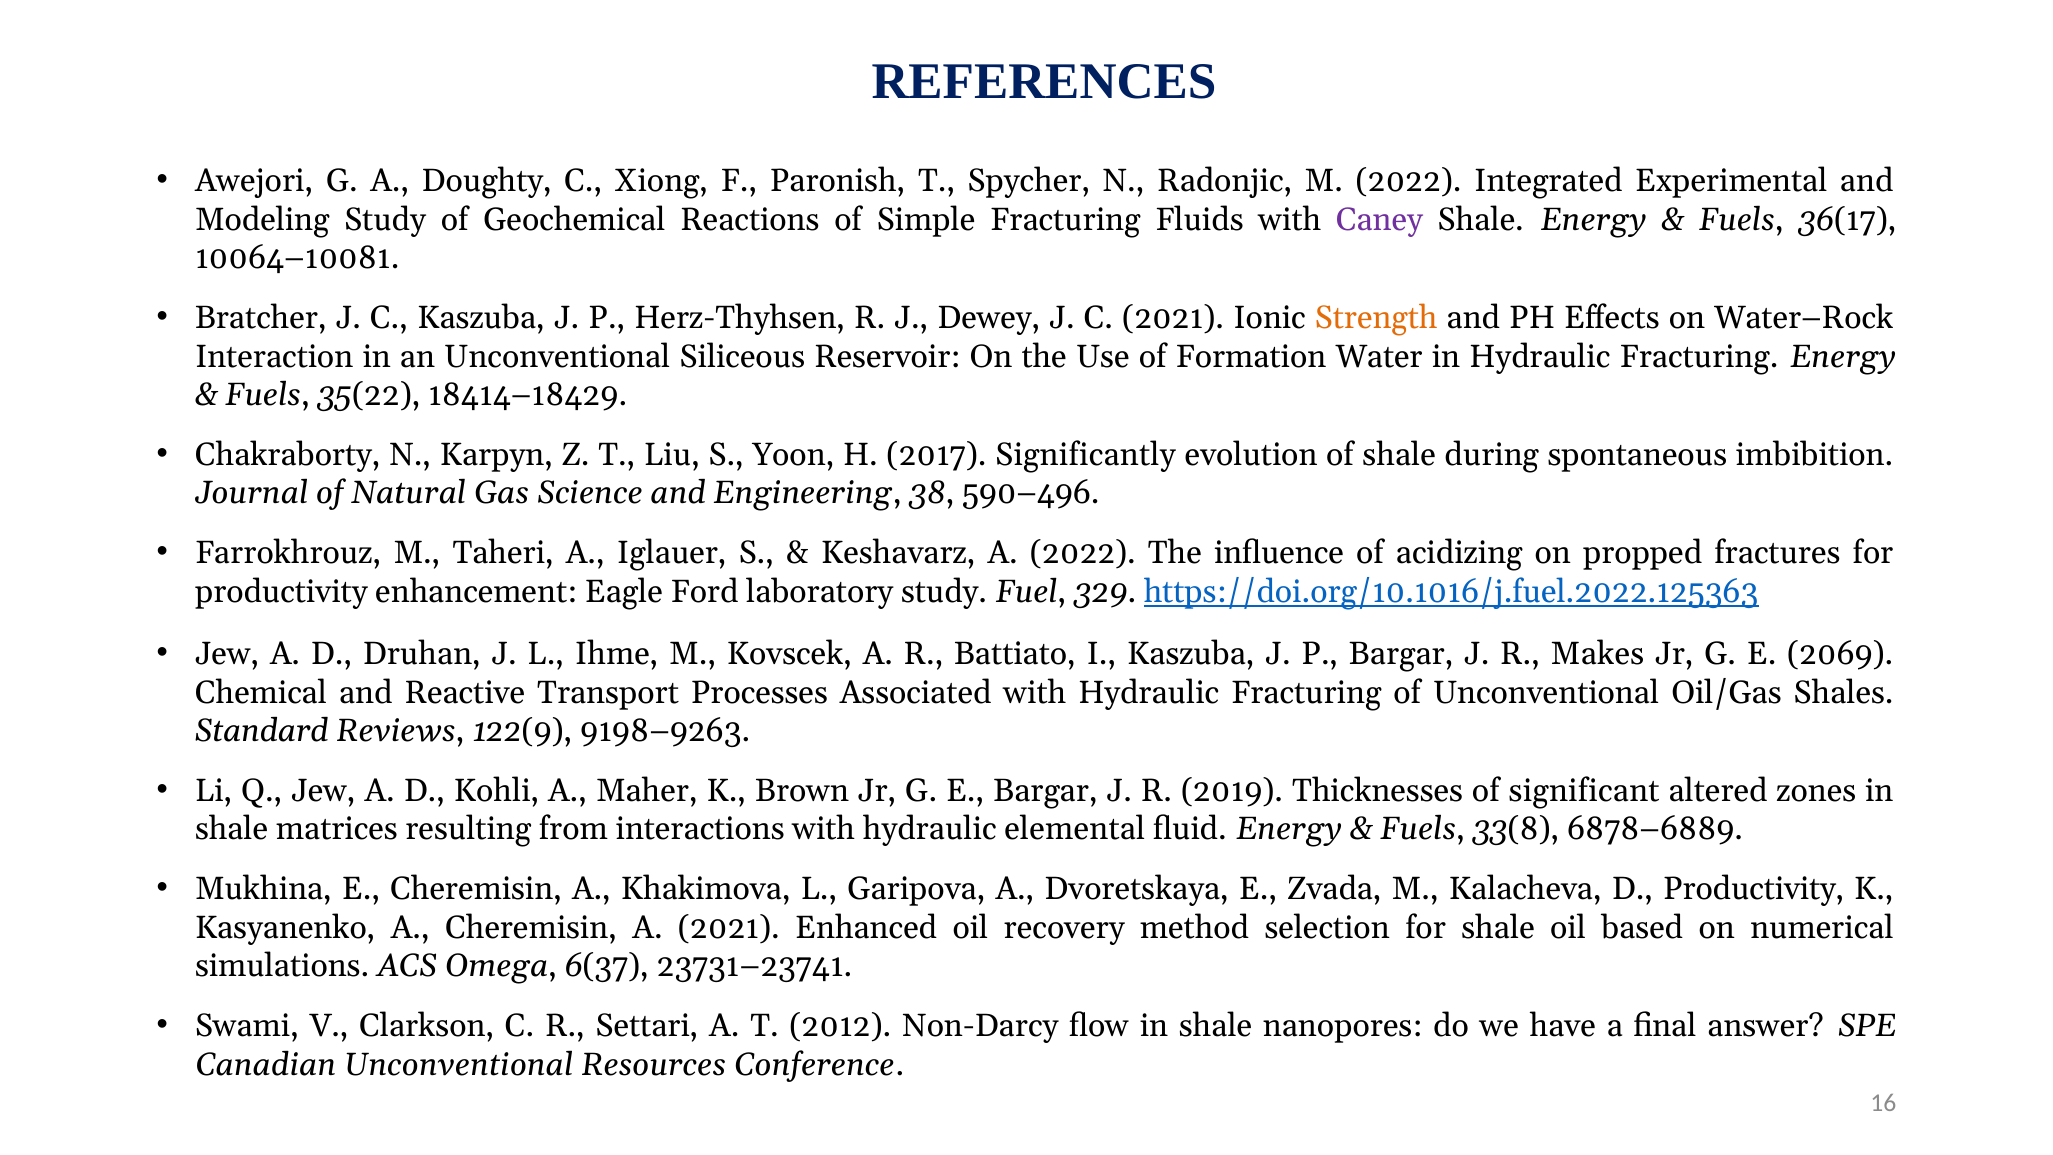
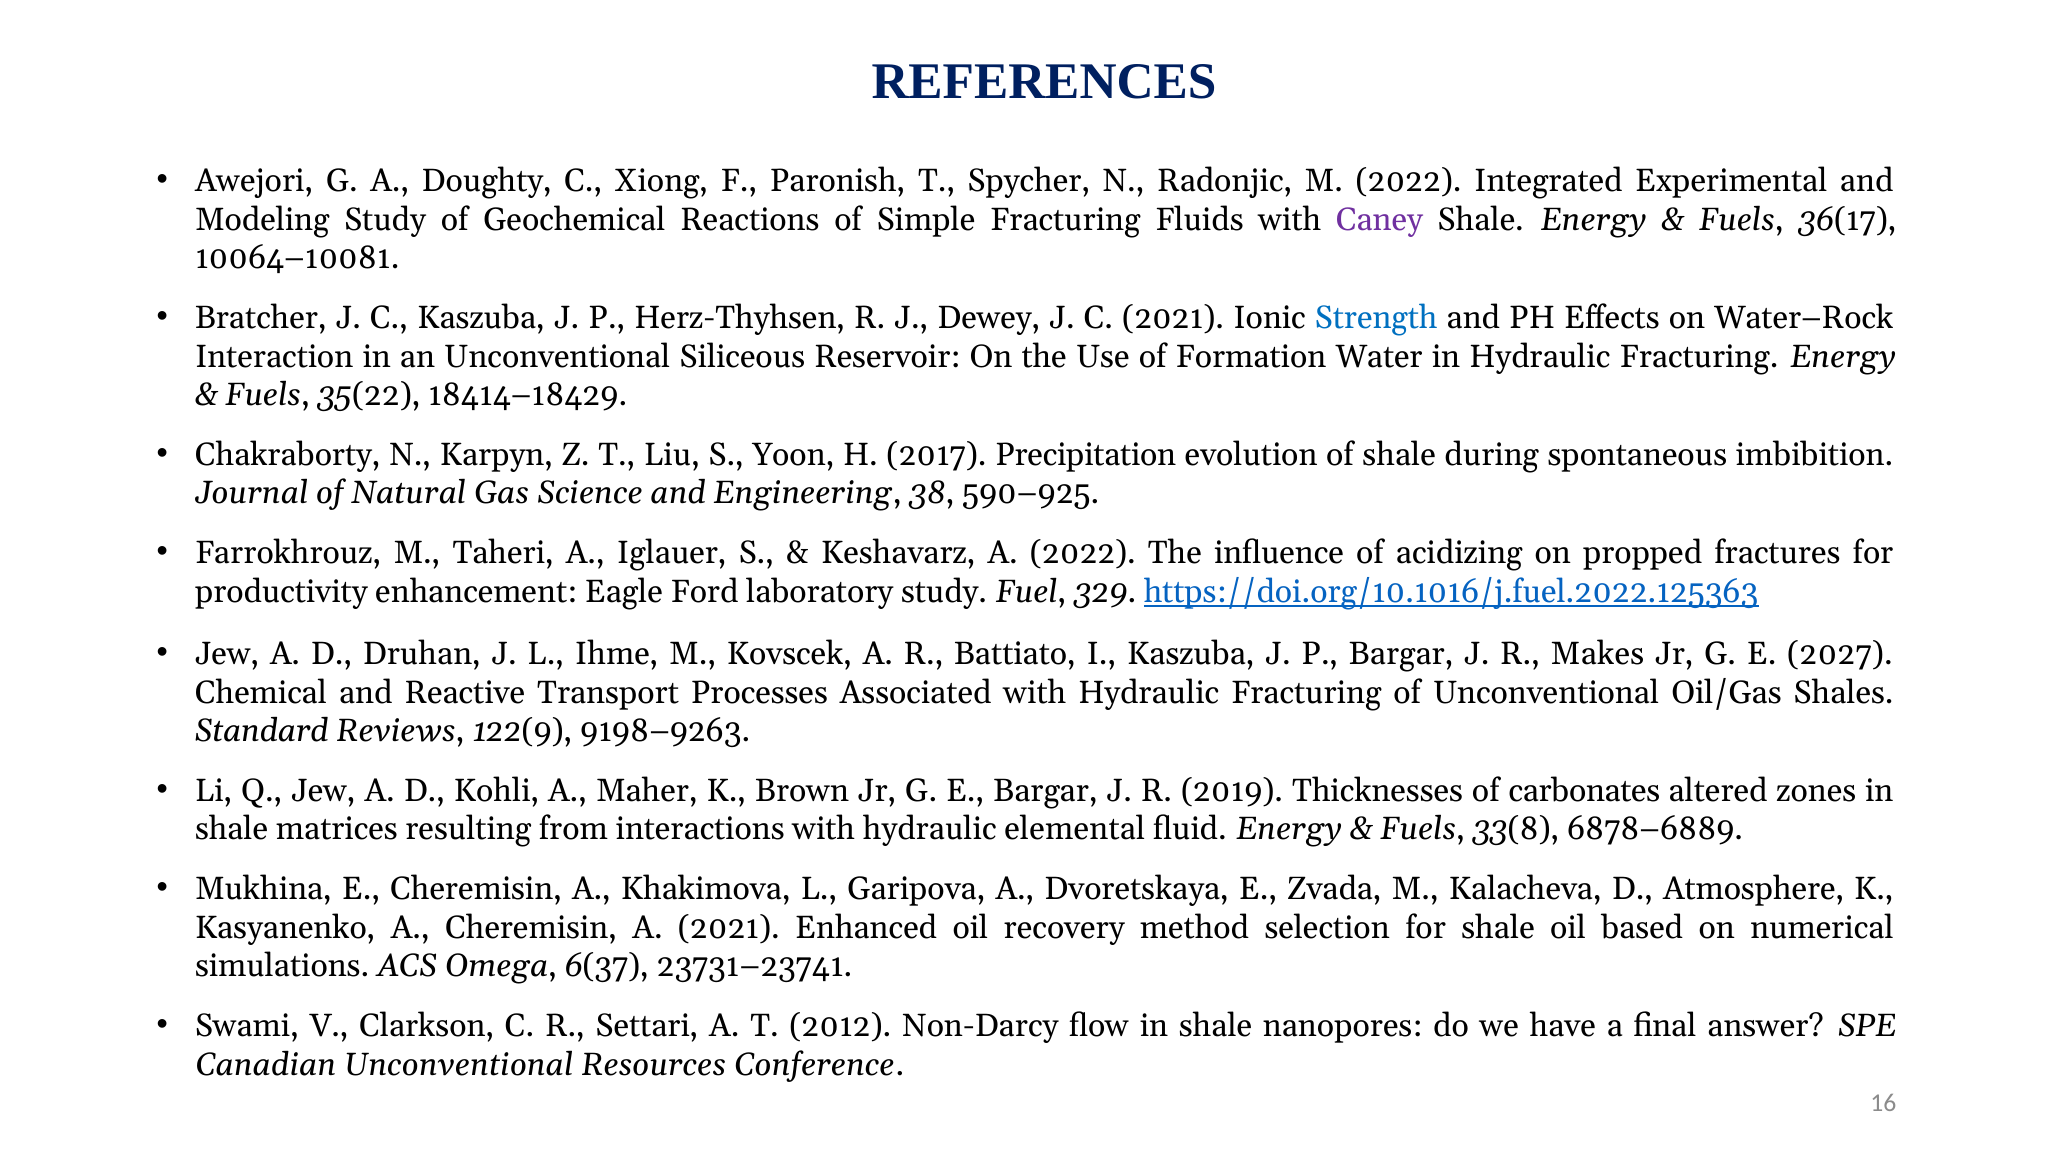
Strength colour: orange -> blue
Significantly: Significantly -> Precipitation
590–496: 590–496 -> 590–925
2069: 2069 -> 2027
significant: significant -> carbonates
D Productivity: Productivity -> Atmosphere
